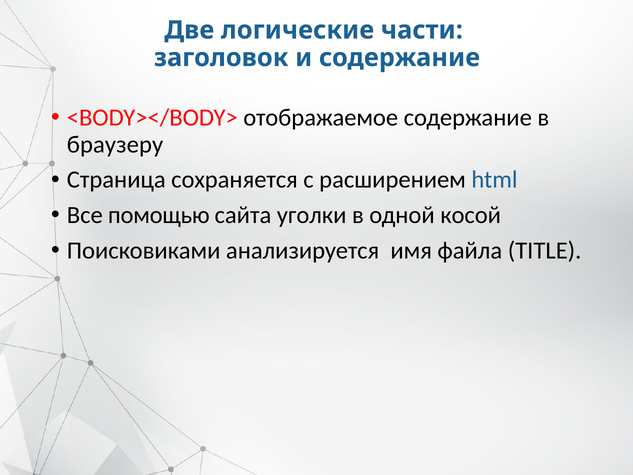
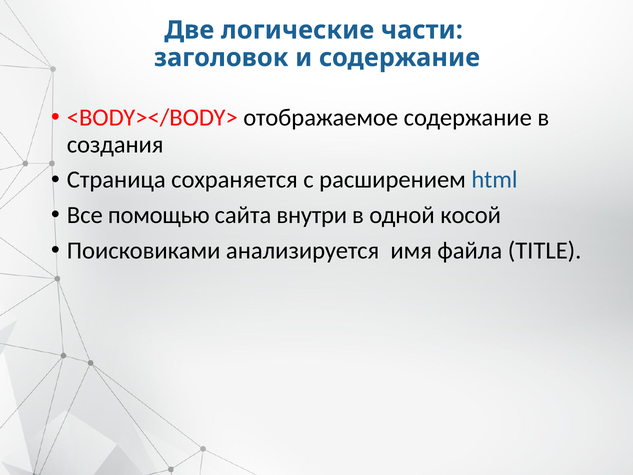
браузеру: браузеру -> создания
уголки: уголки -> внутри
